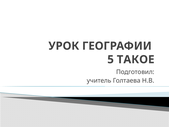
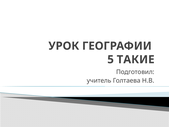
ТАКОЕ: ТАКОЕ -> ТАКИЕ
